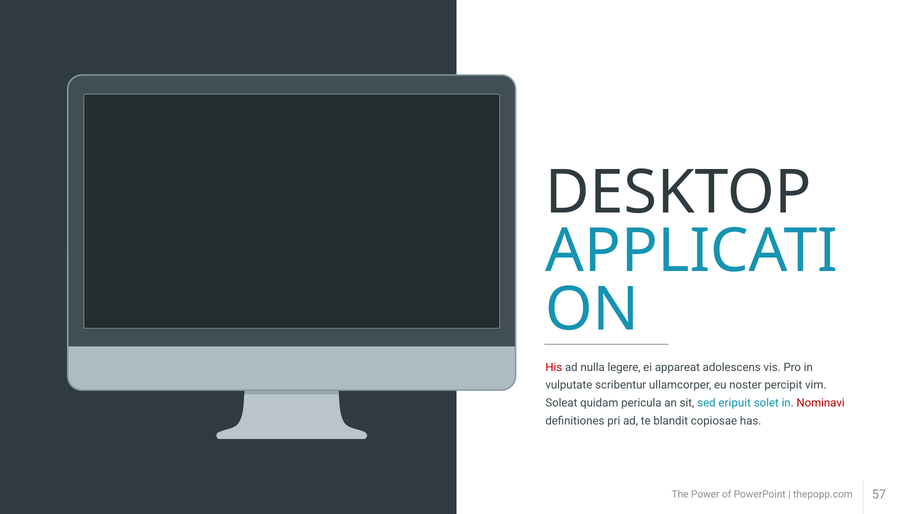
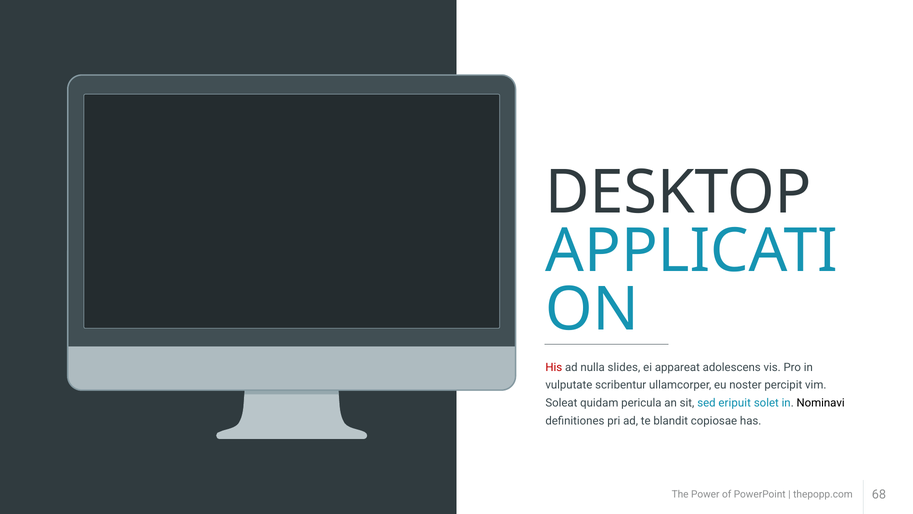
legere: legere -> slides
Nominavi colour: red -> black
57: 57 -> 68
